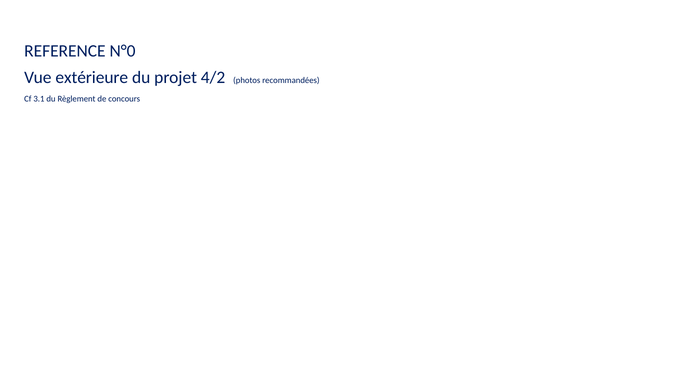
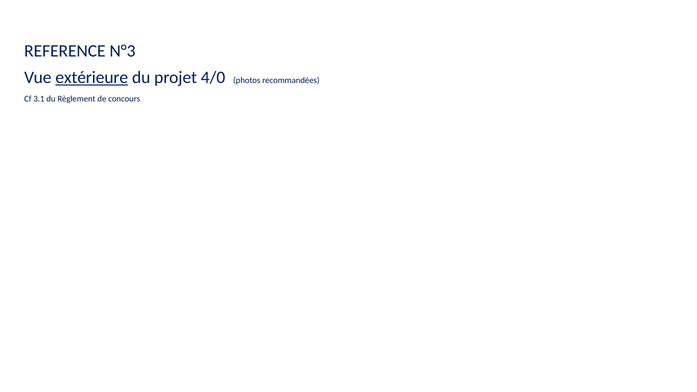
N°0: N°0 -> N°3
extérieure underline: none -> present
4/2: 4/2 -> 4/0
